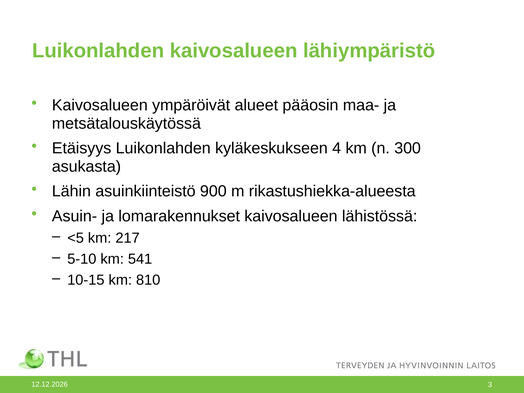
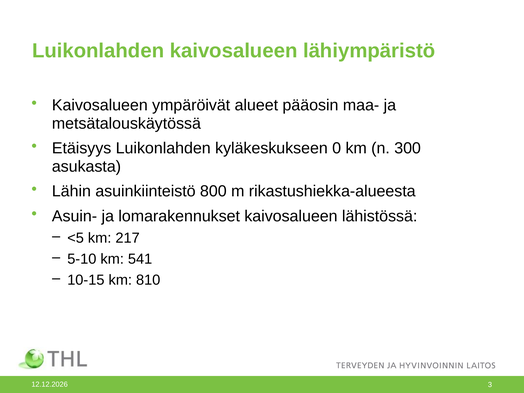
4: 4 -> 0
900: 900 -> 800
